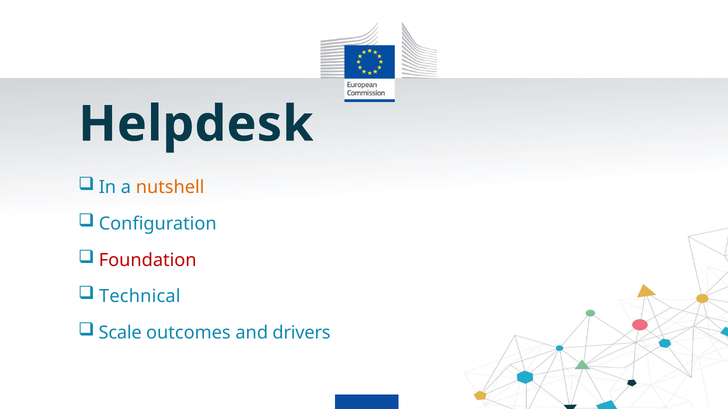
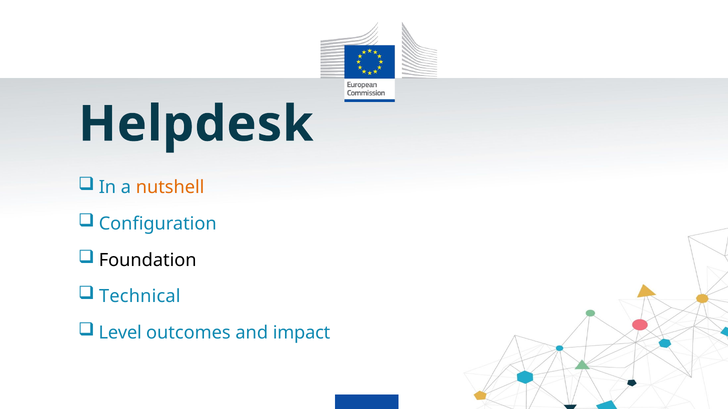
Foundation colour: red -> black
Scale: Scale -> Level
drivers: drivers -> impact
